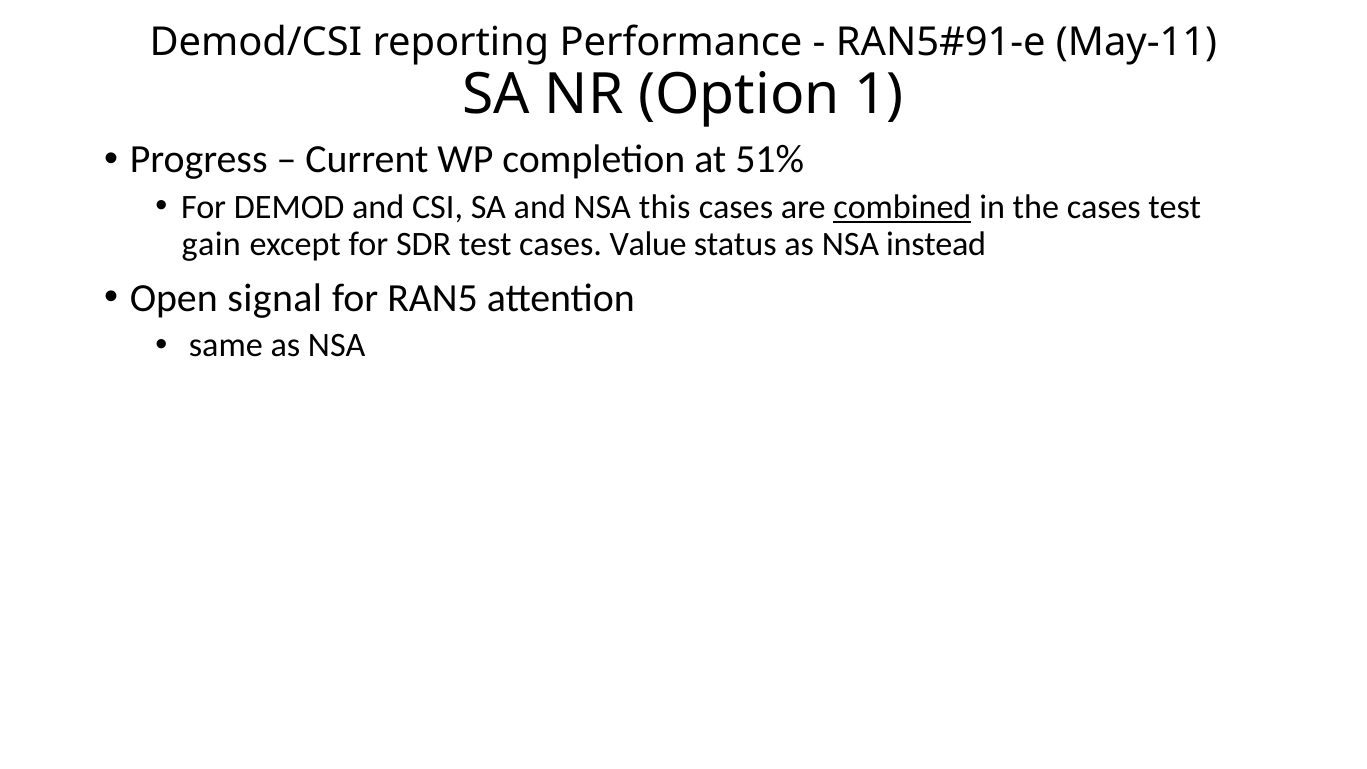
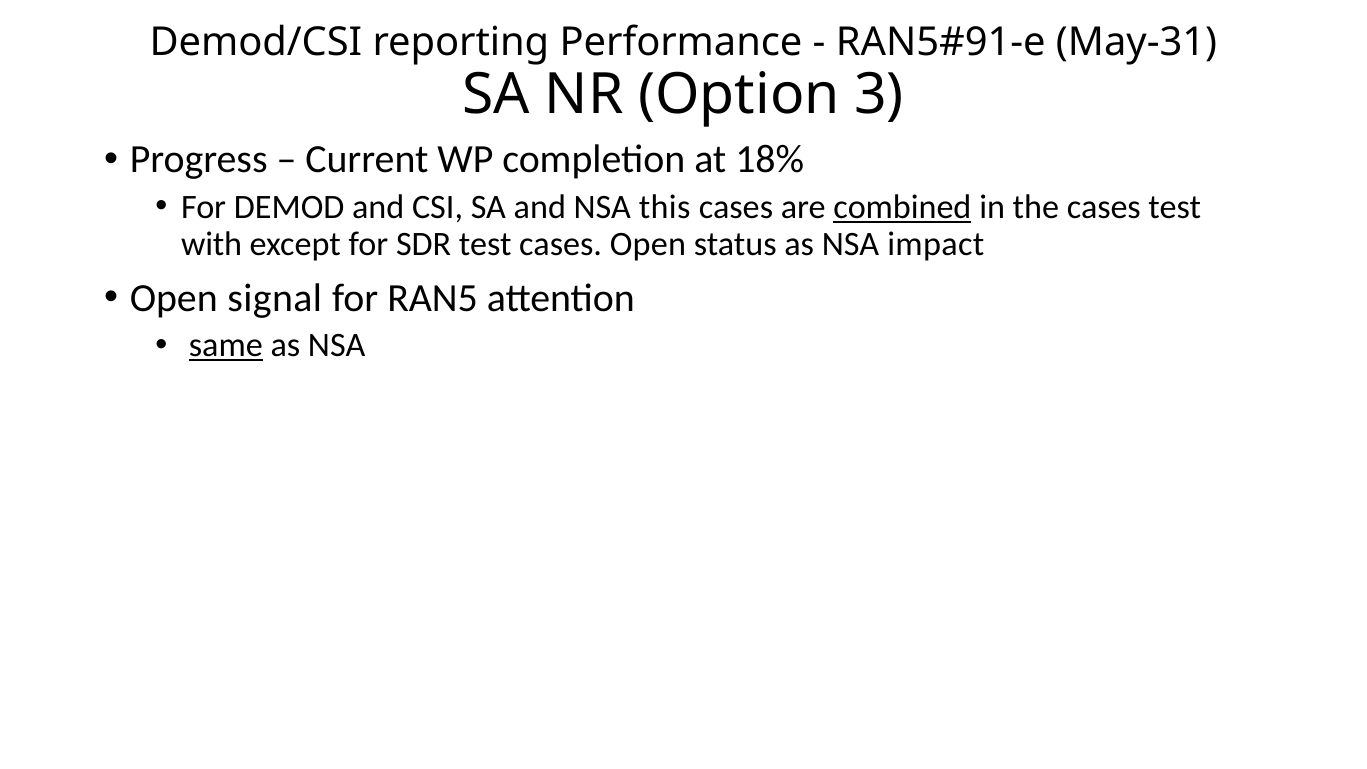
May-11: May-11 -> May-31
1: 1 -> 3
51%: 51% -> 18%
gain: gain -> with
cases Value: Value -> Open
instead: instead -> impact
same underline: none -> present
